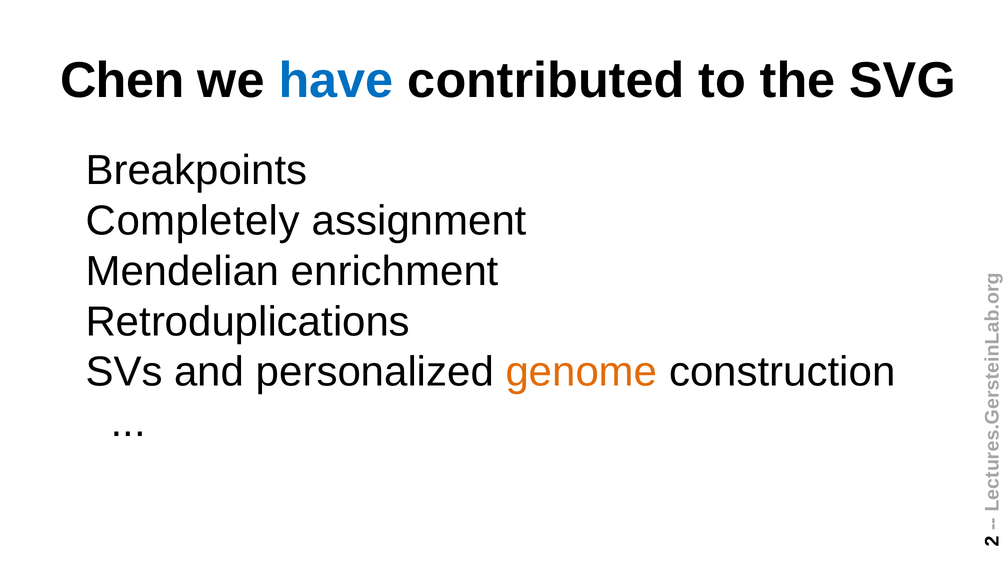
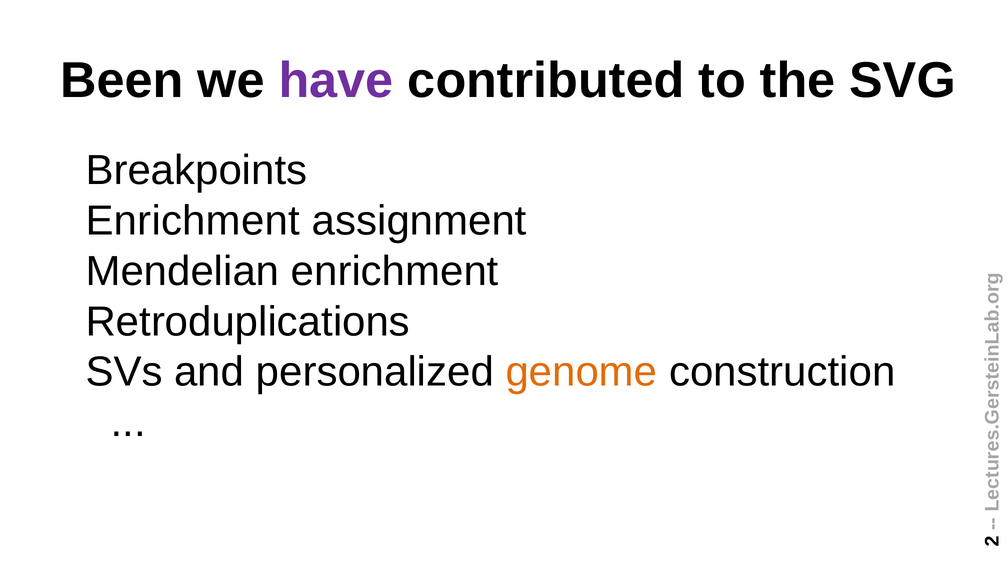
Chen: Chen -> Been
have colour: blue -> purple
Completely at (193, 221): Completely -> Enrichment
